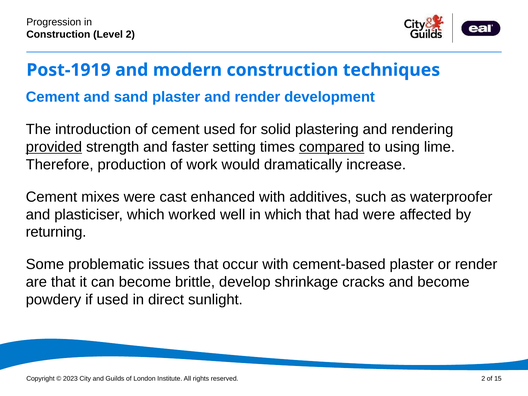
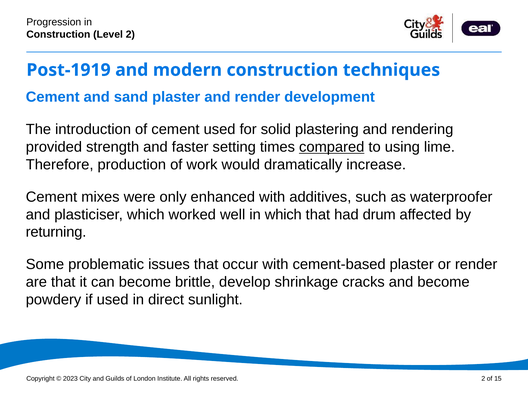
provided underline: present -> none
cast: cast -> only
had were: were -> drum
